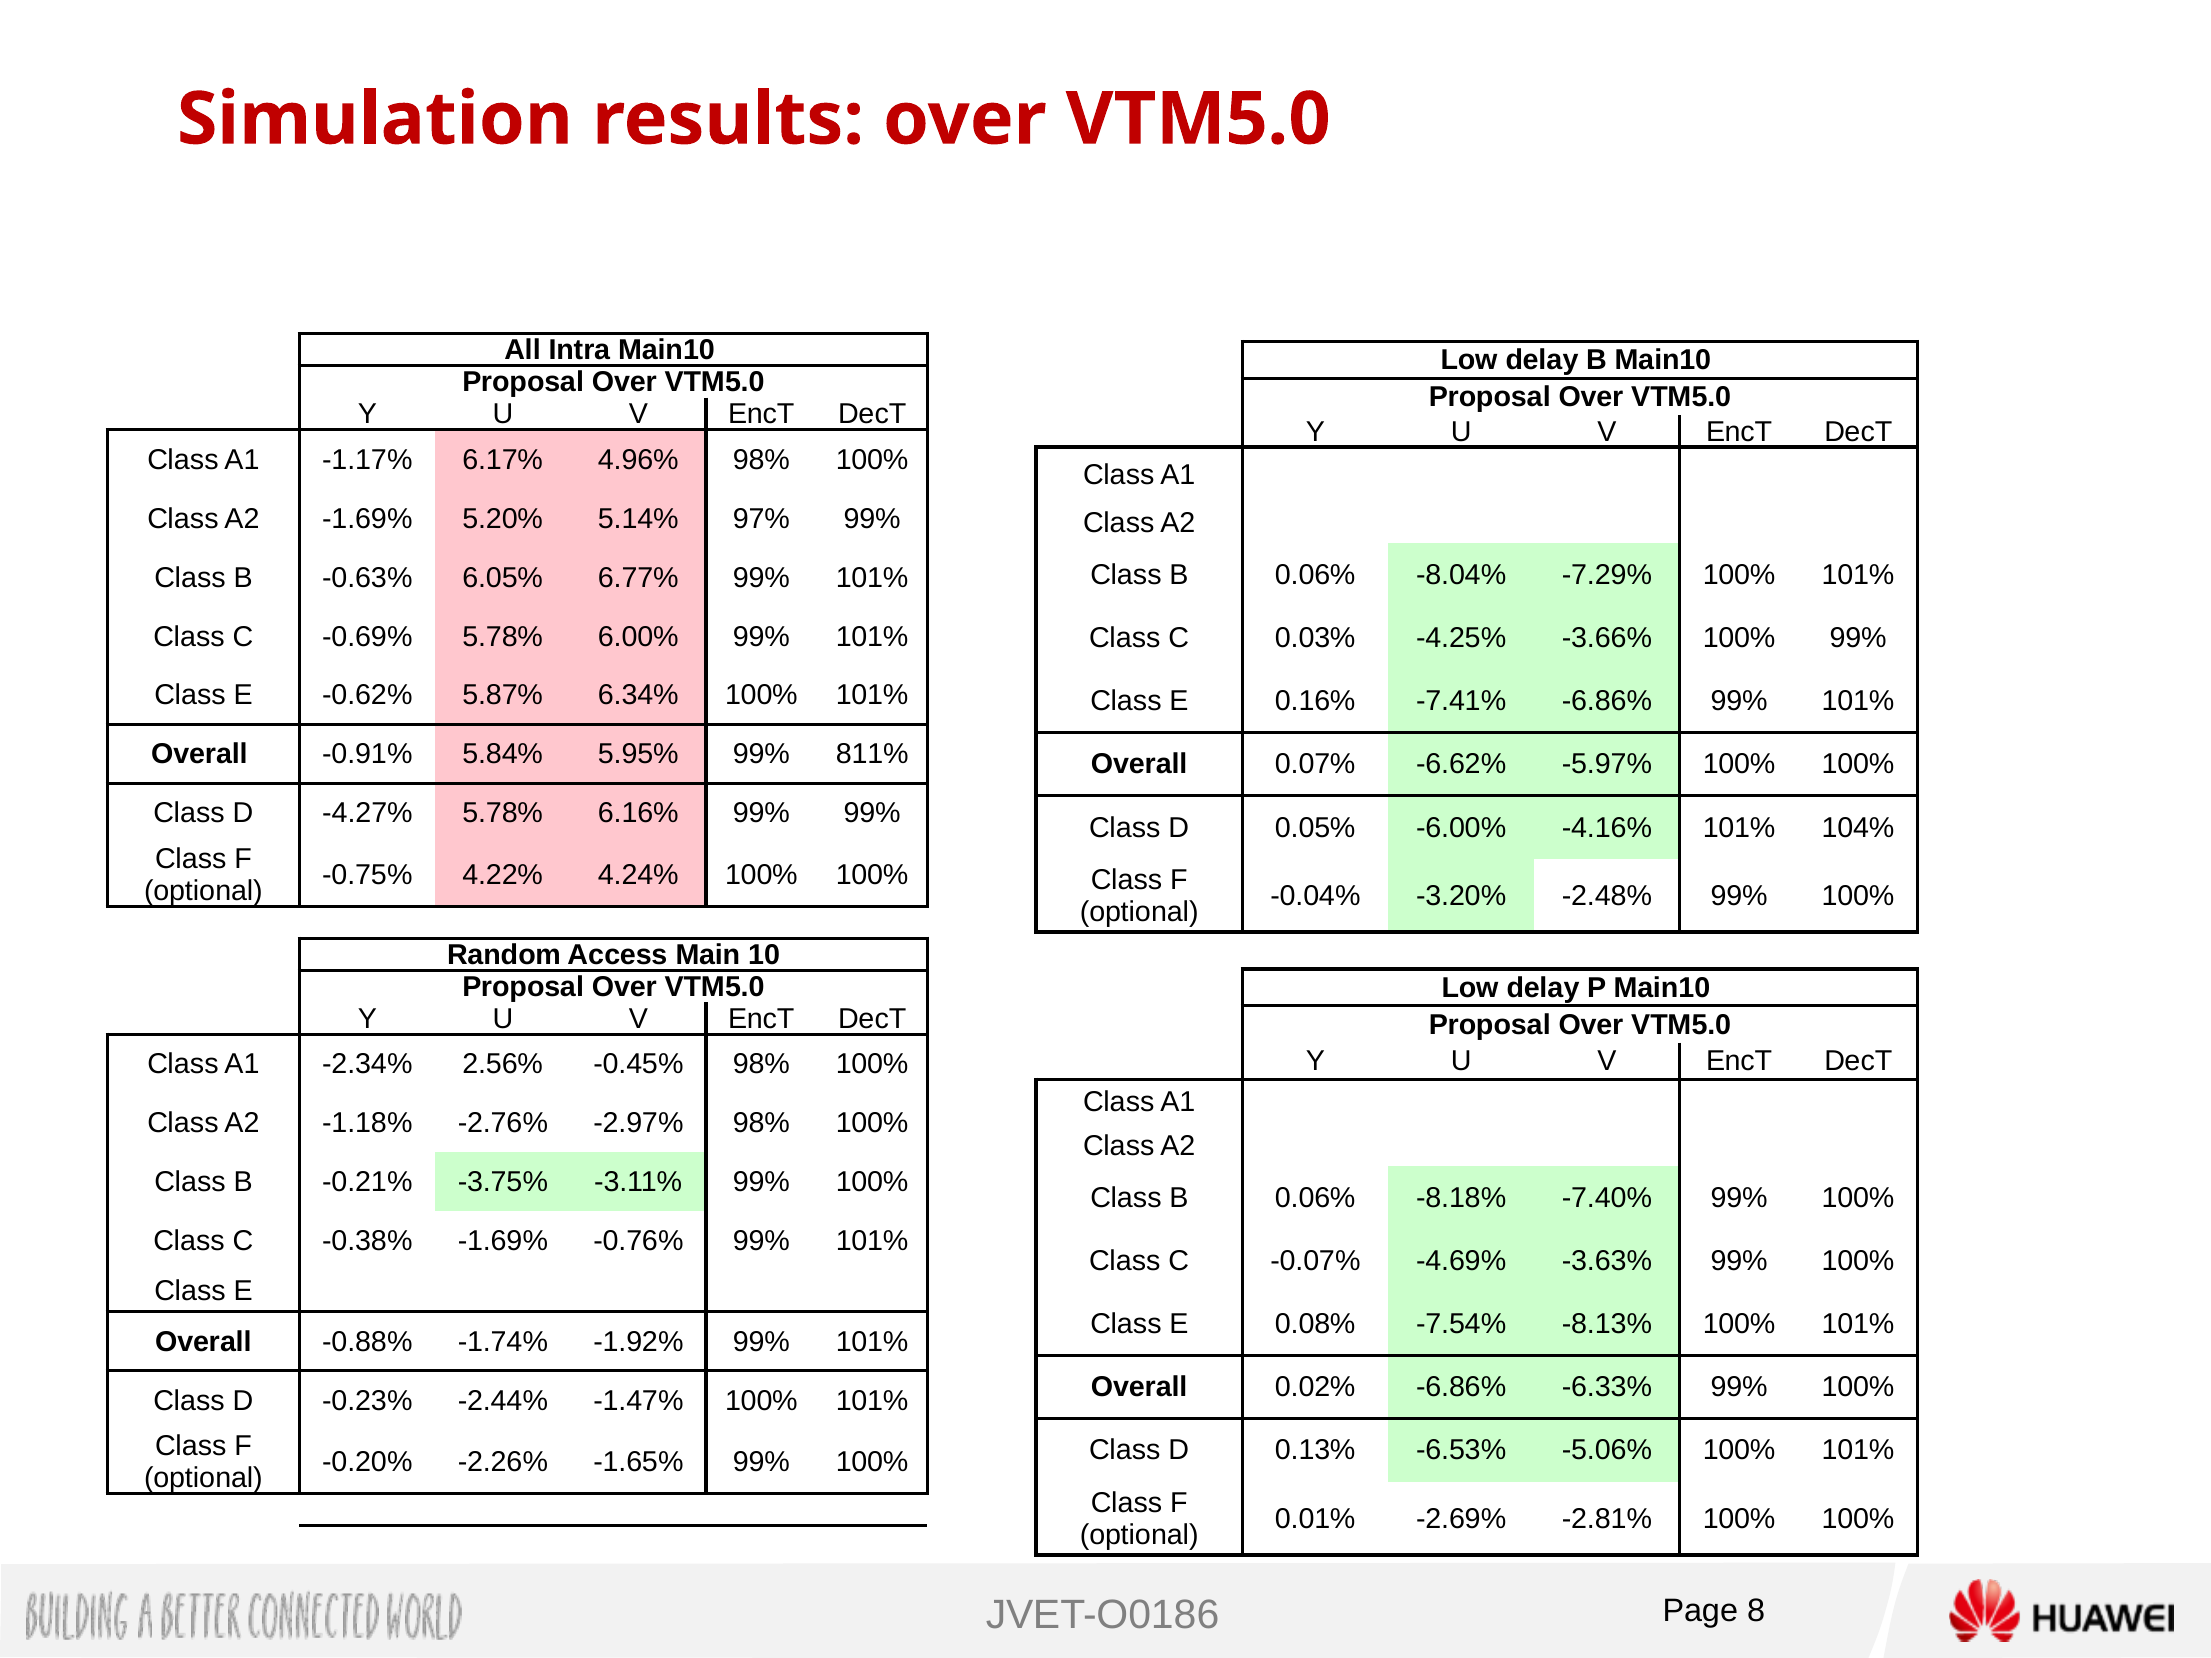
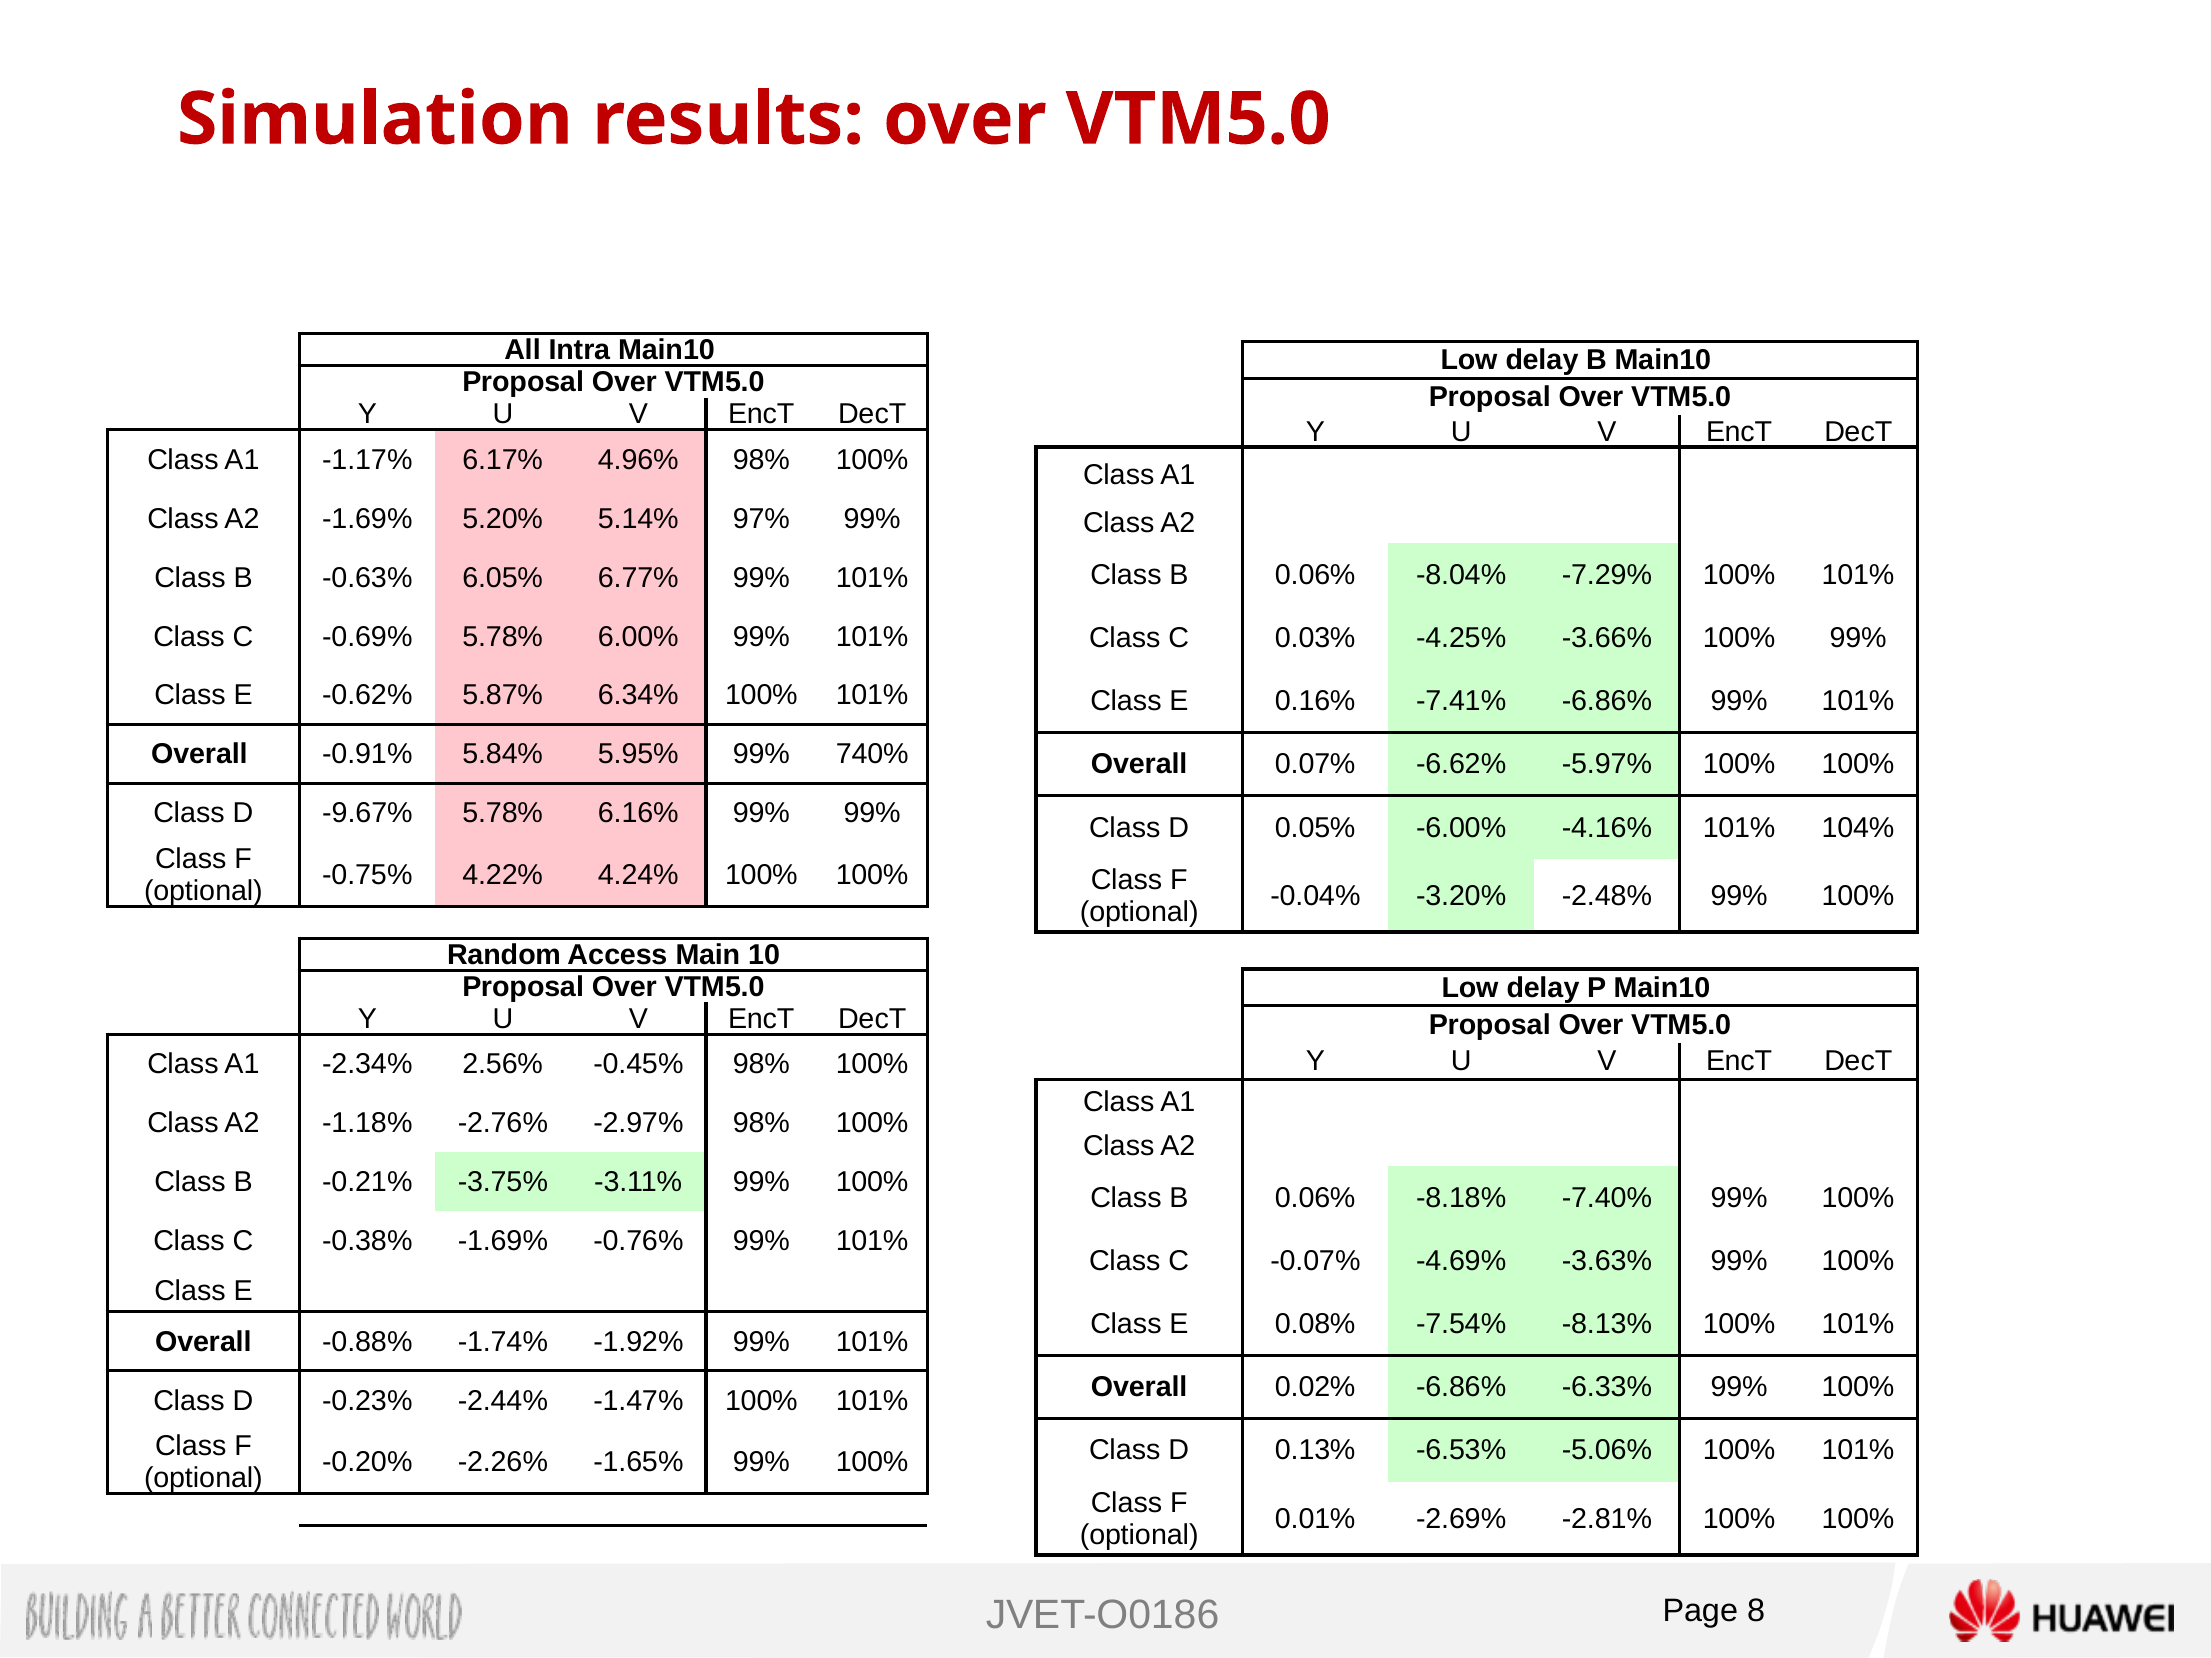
811%: 811% -> 740%
-4.27%: -4.27% -> -9.67%
